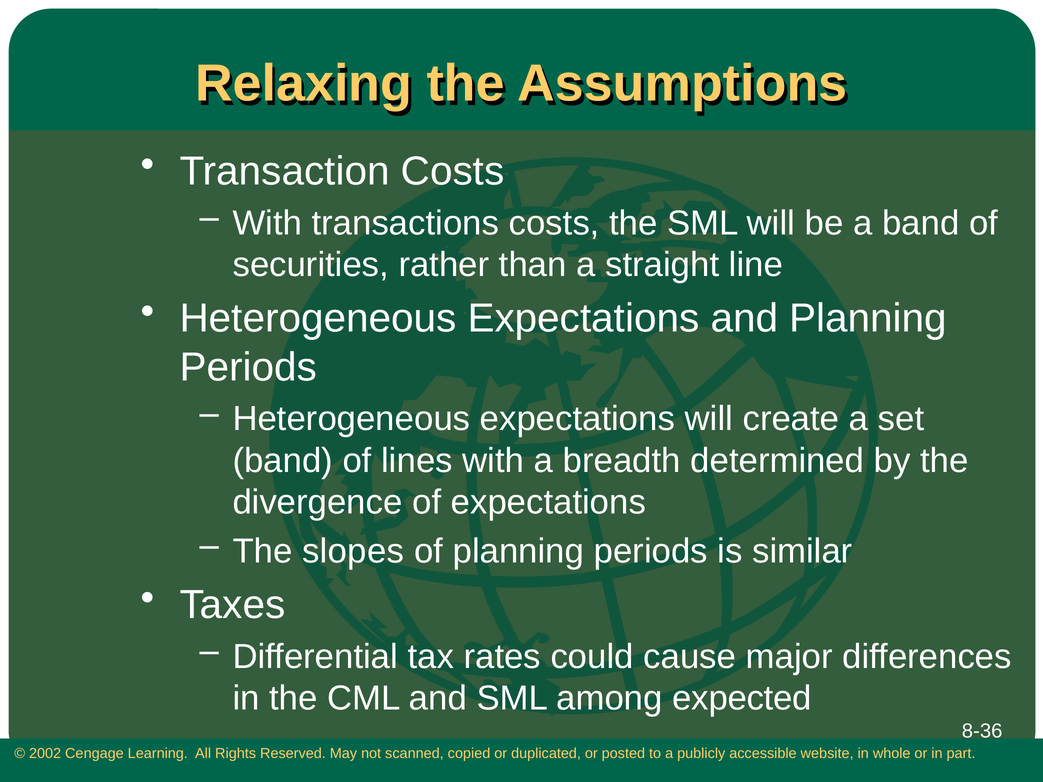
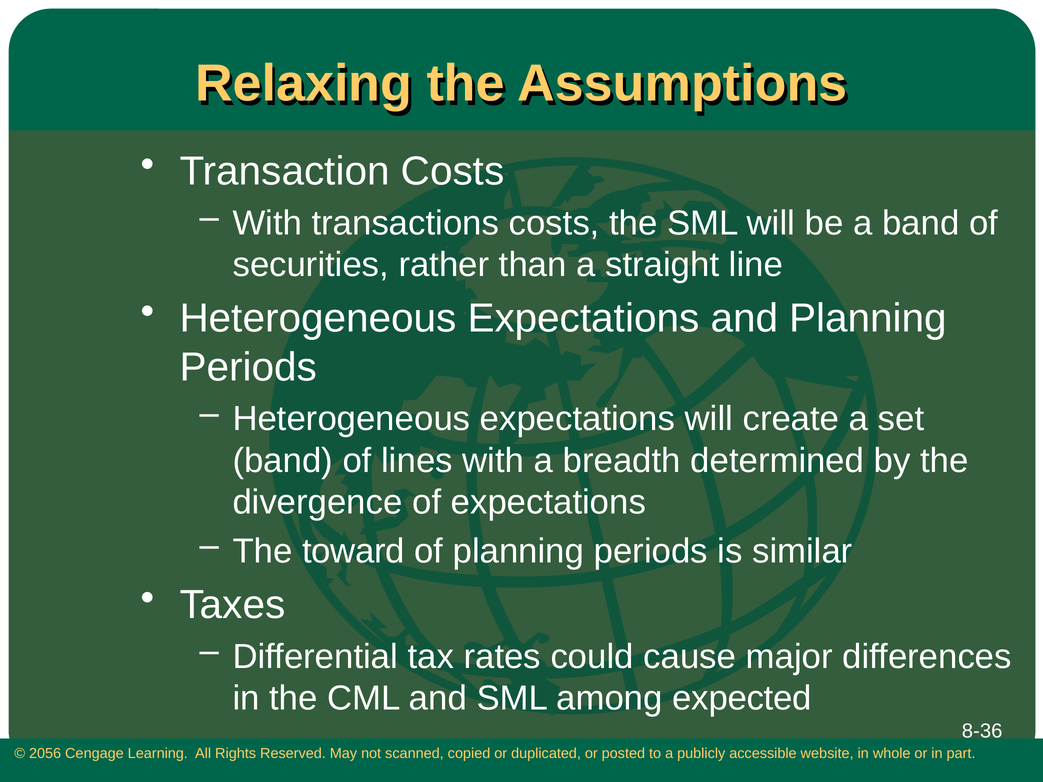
slopes: slopes -> toward
2002: 2002 -> 2056
